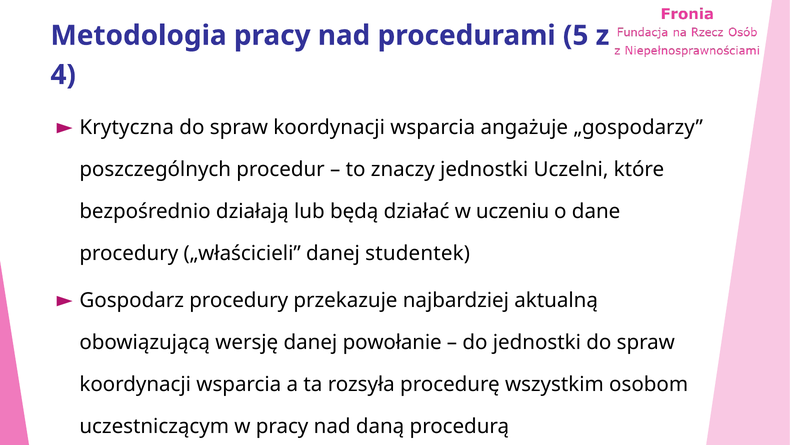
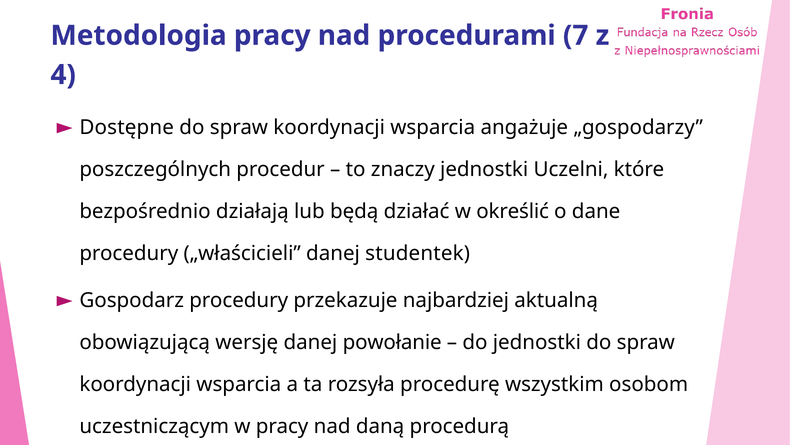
5: 5 -> 7
Krytyczna: Krytyczna -> Dostępne
uczeniu: uczeniu -> określić
